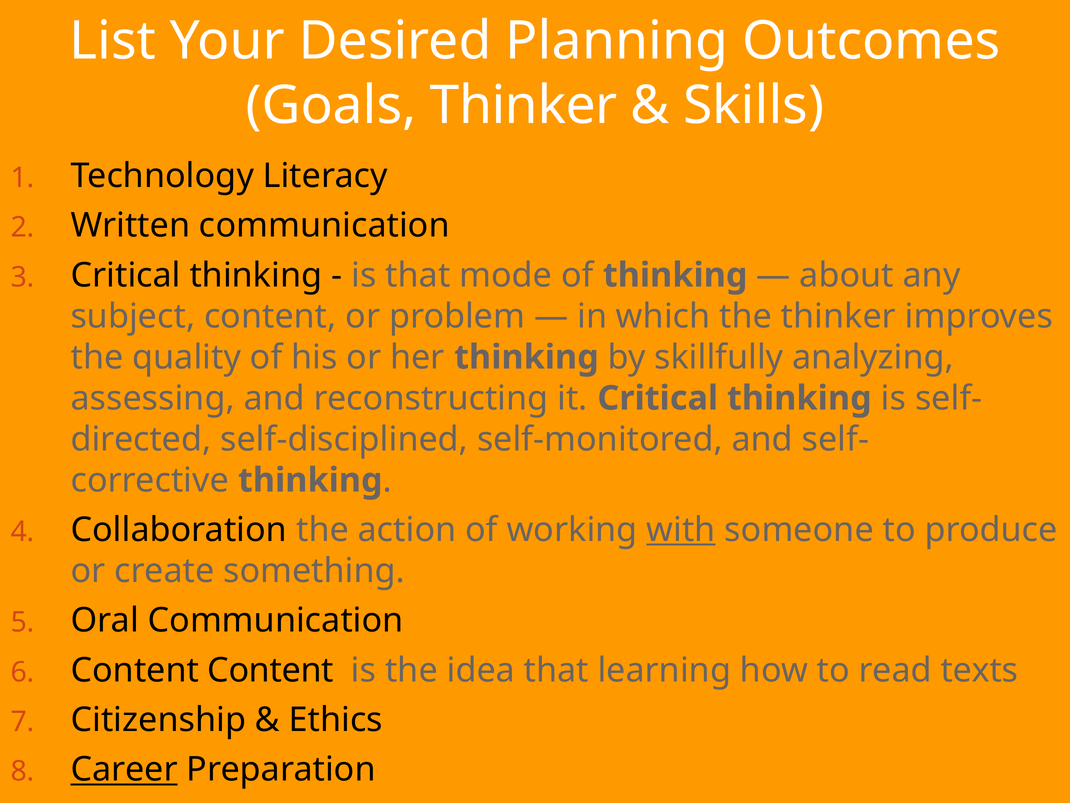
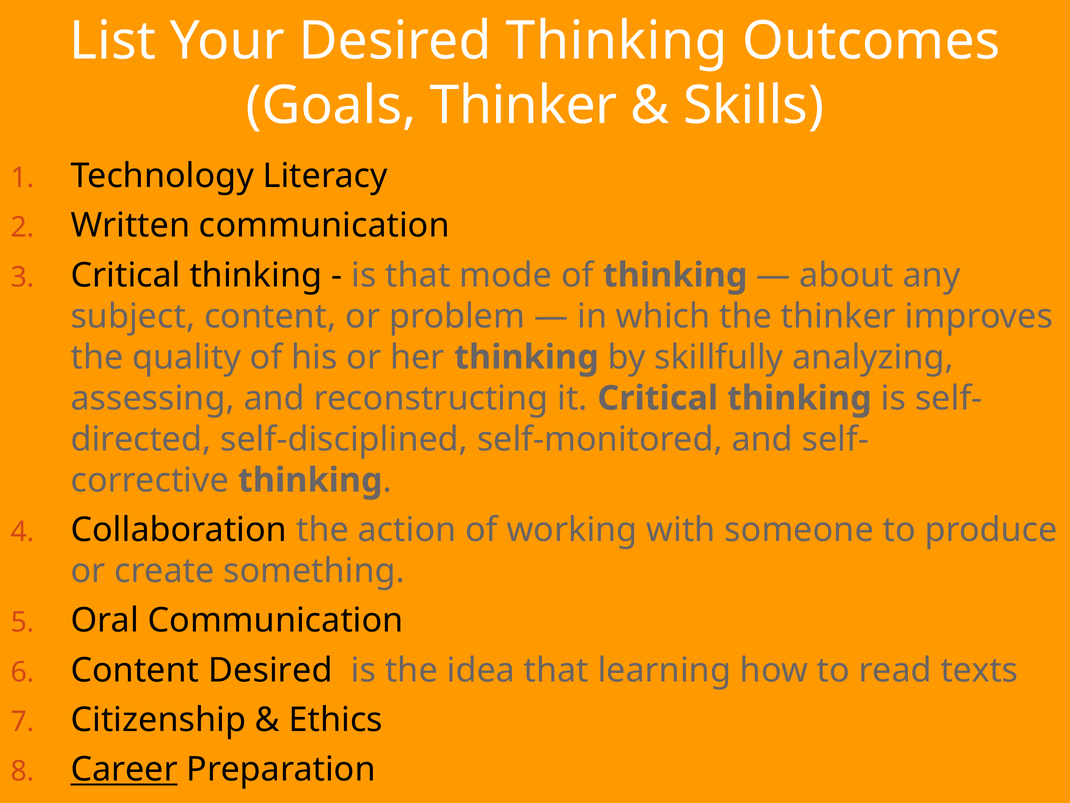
Desired Planning: Planning -> Thinking
with underline: present -> none
Content Content: Content -> Desired
